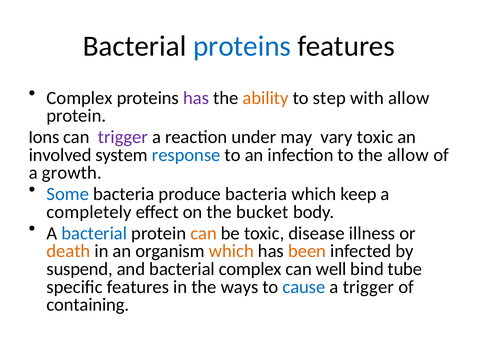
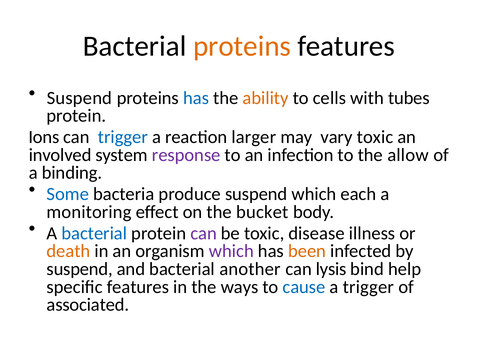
proteins at (242, 46) colour: blue -> orange
Complex at (80, 98): Complex -> Suspend
has at (196, 98) colour: purple -> blue
step: step -> cells
with allow: allow -> tubes
trigger at (123, 137) colour: purple -> blue
under: under -> larger
response colour: blue -> purple
growth: growth -> binding
produce bacteria: bacteria -> suspend
keep: keep -> each
completely: completely -> monitoring
can at (204, 233) colour: orange -> purple
which at (231, 251) colour: orange -> purple
bacterial complex: complex -> another
well: well -> lysis
tube: tube -> help
containing: containing -> associated
